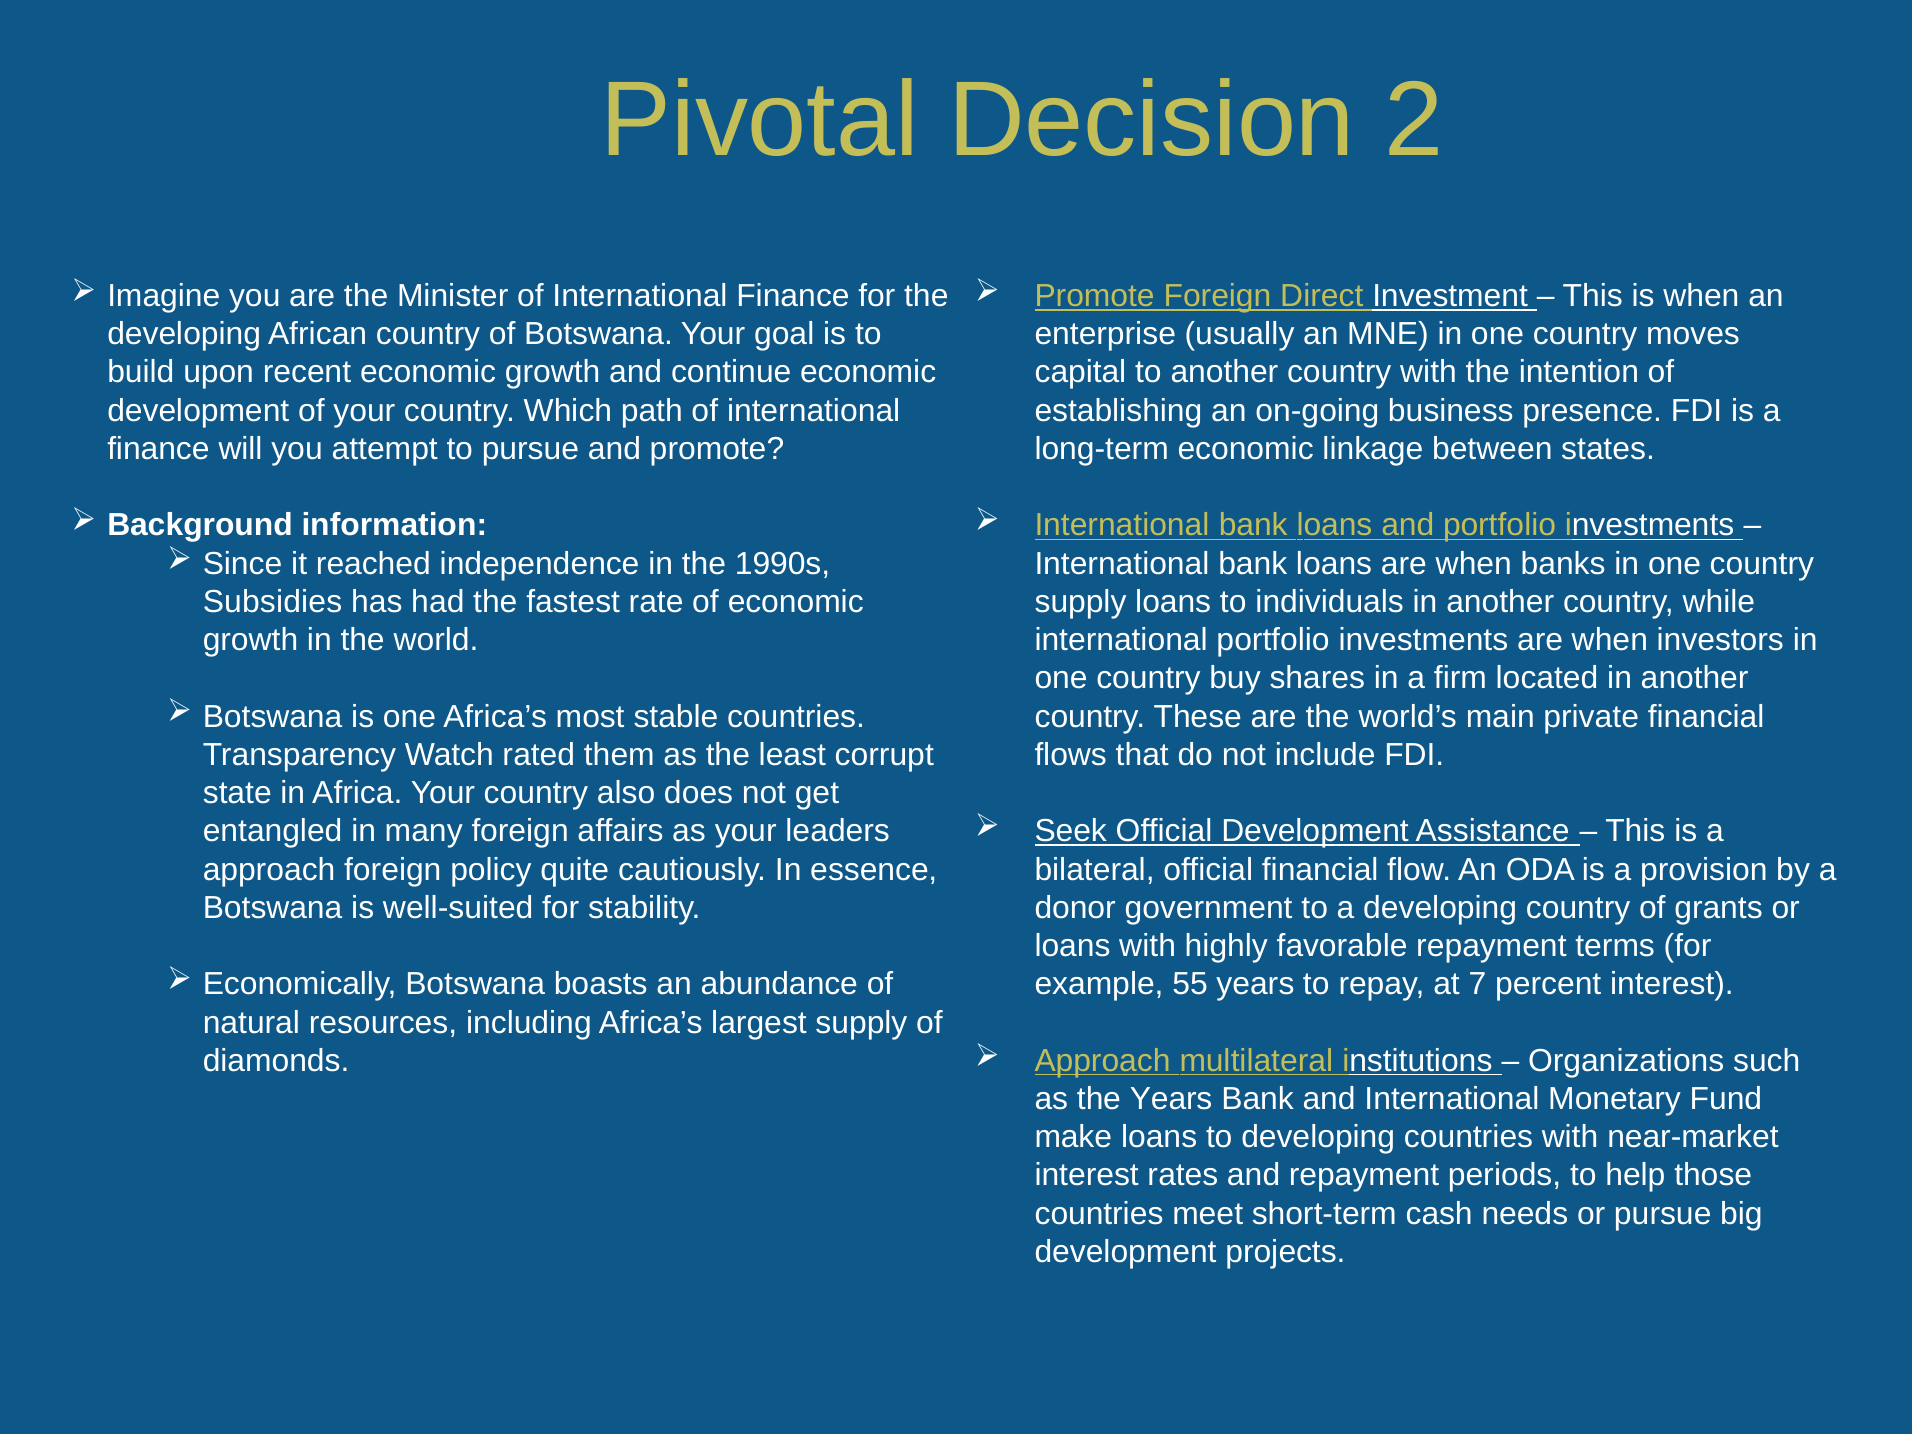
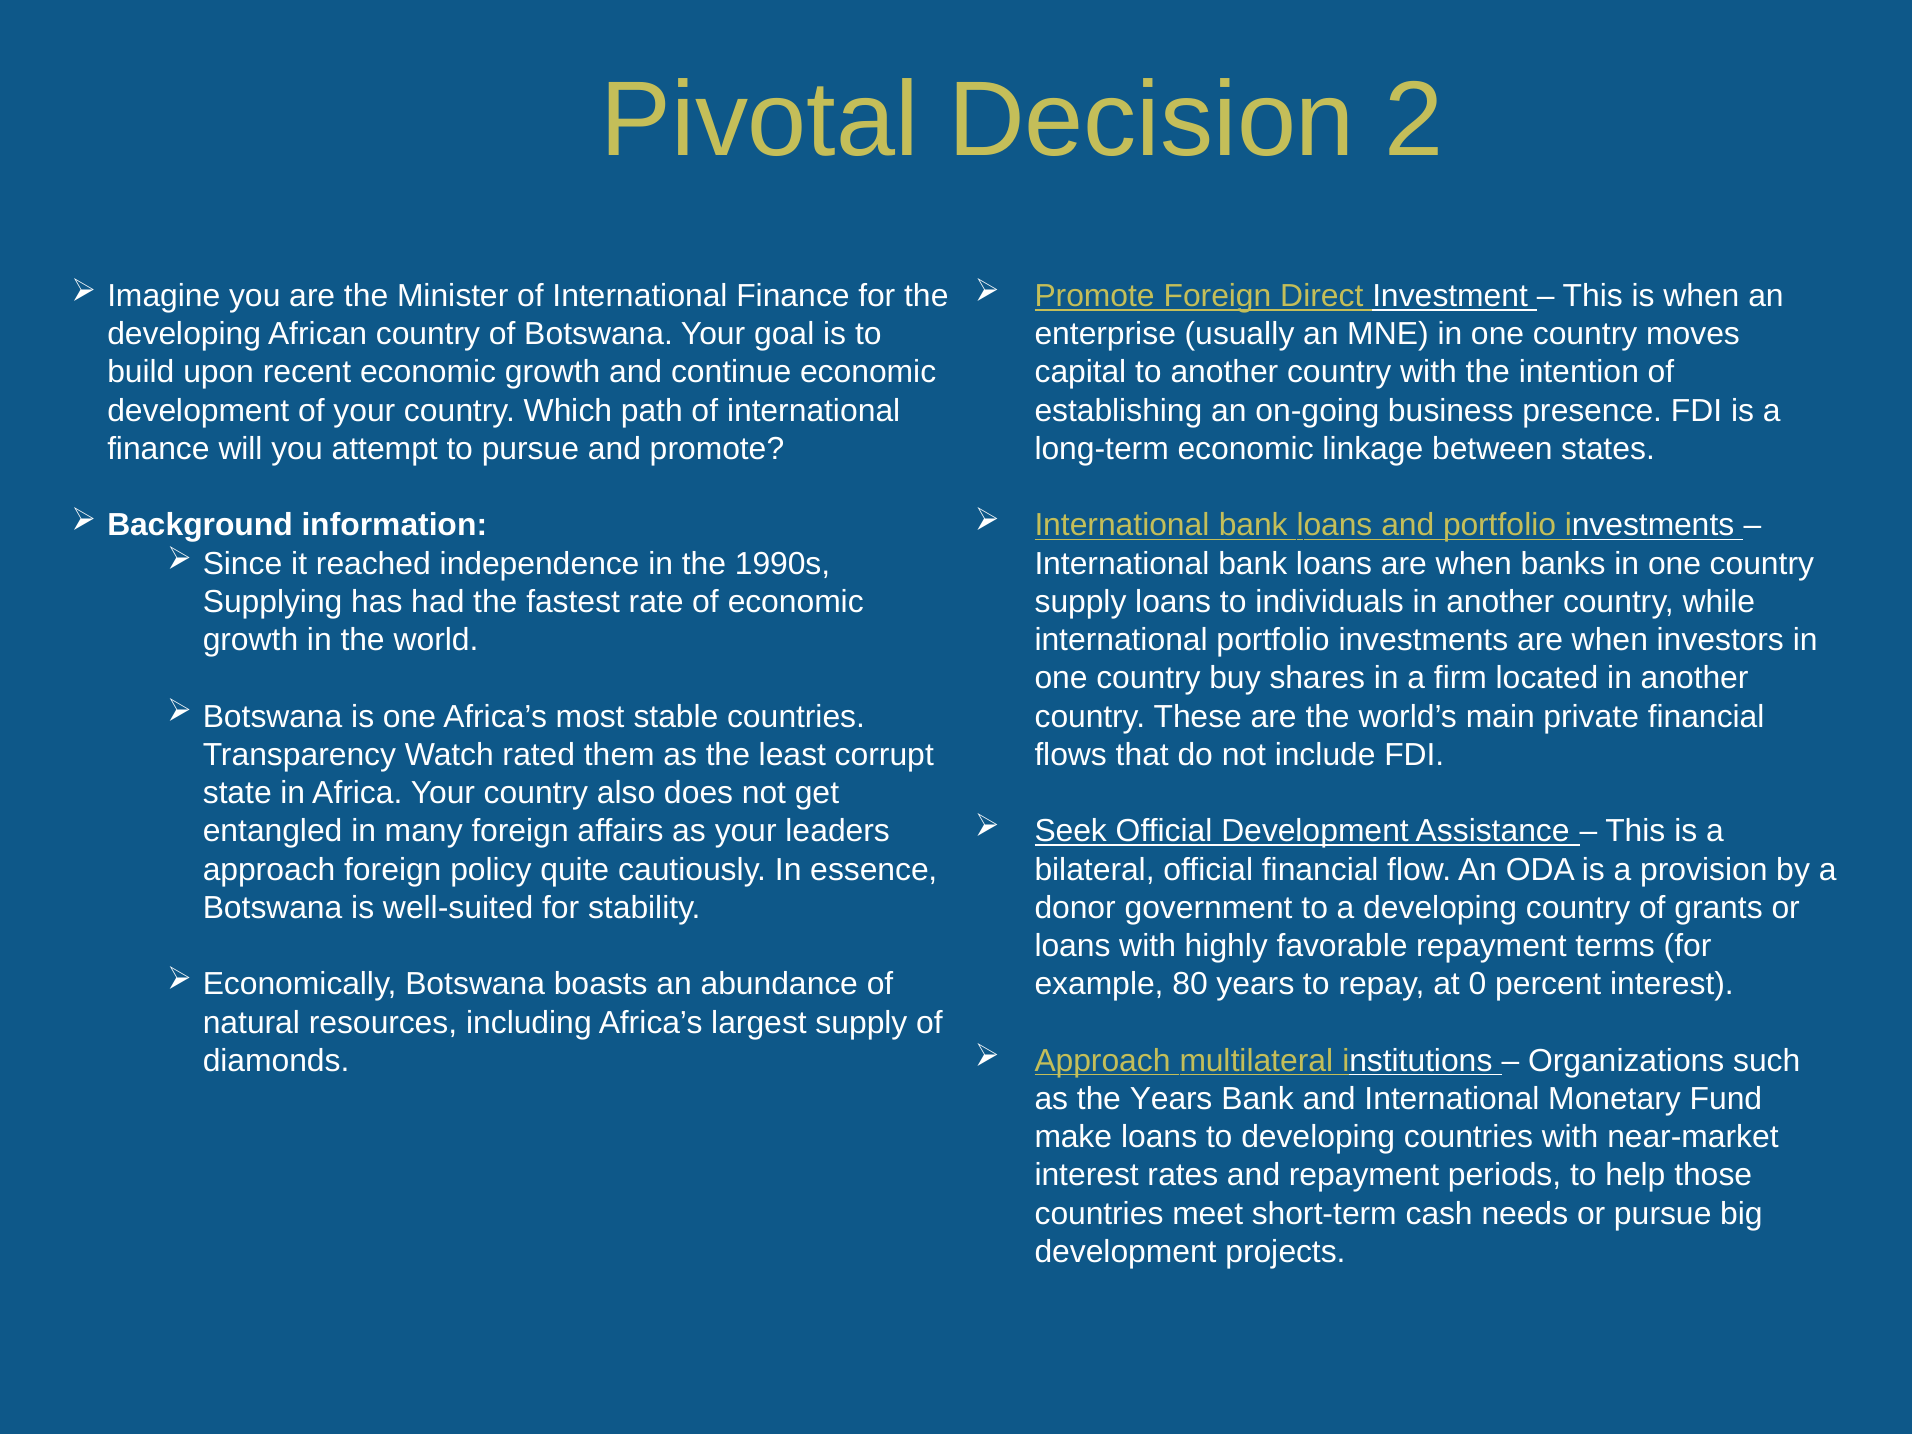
Subsidies: Subsidies -> Supplying
55: 55 -> 80
7: 7 -> 0
